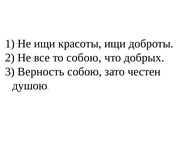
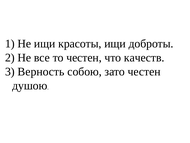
то собою: собою -> честен
добрых: добрых -> качеств
